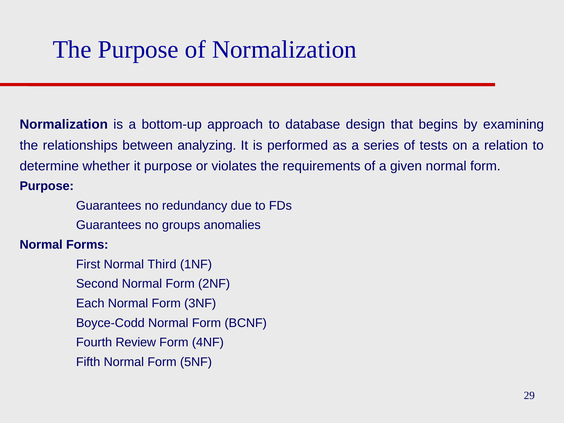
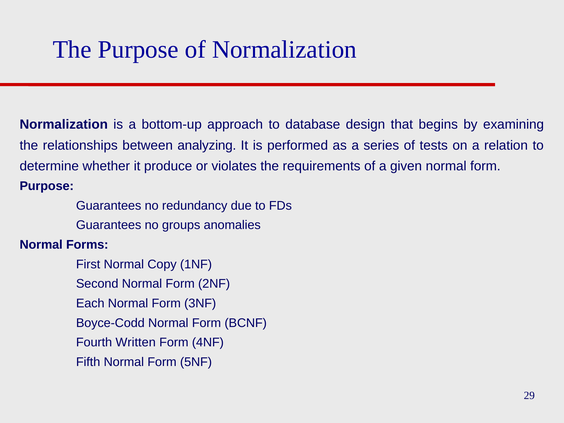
it purpose: purpose -> produce
Third: Third -> Copy
Review: Review -> Written
